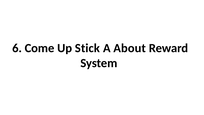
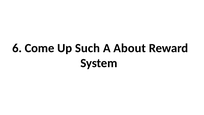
Stick: Stick -> Such
